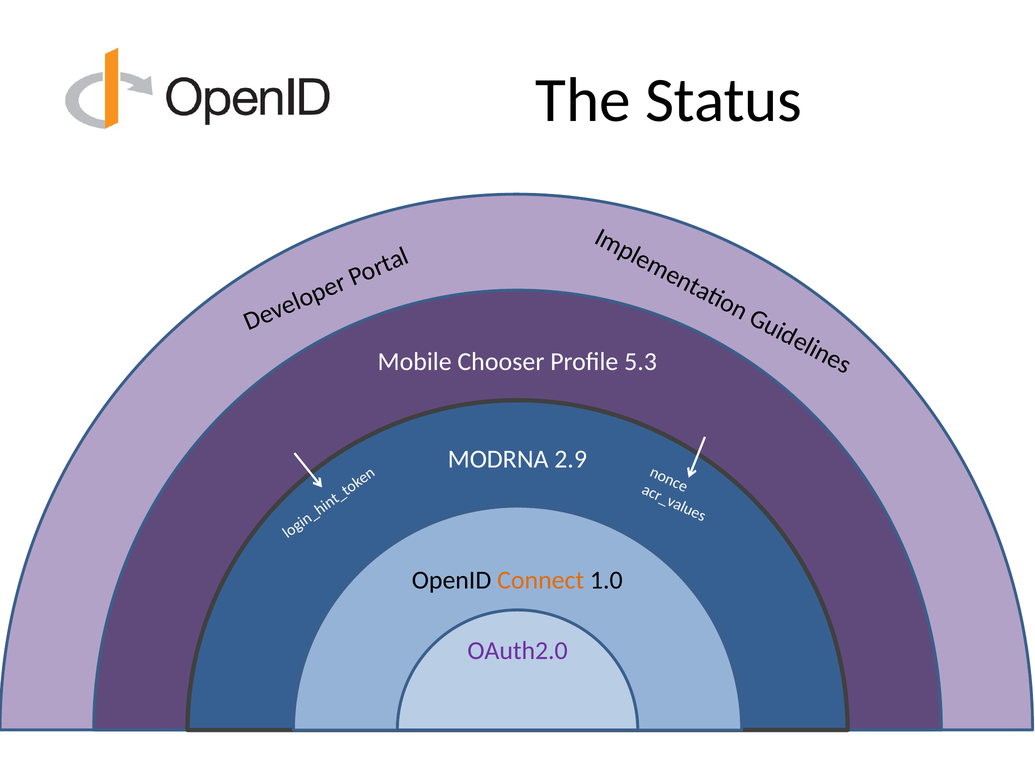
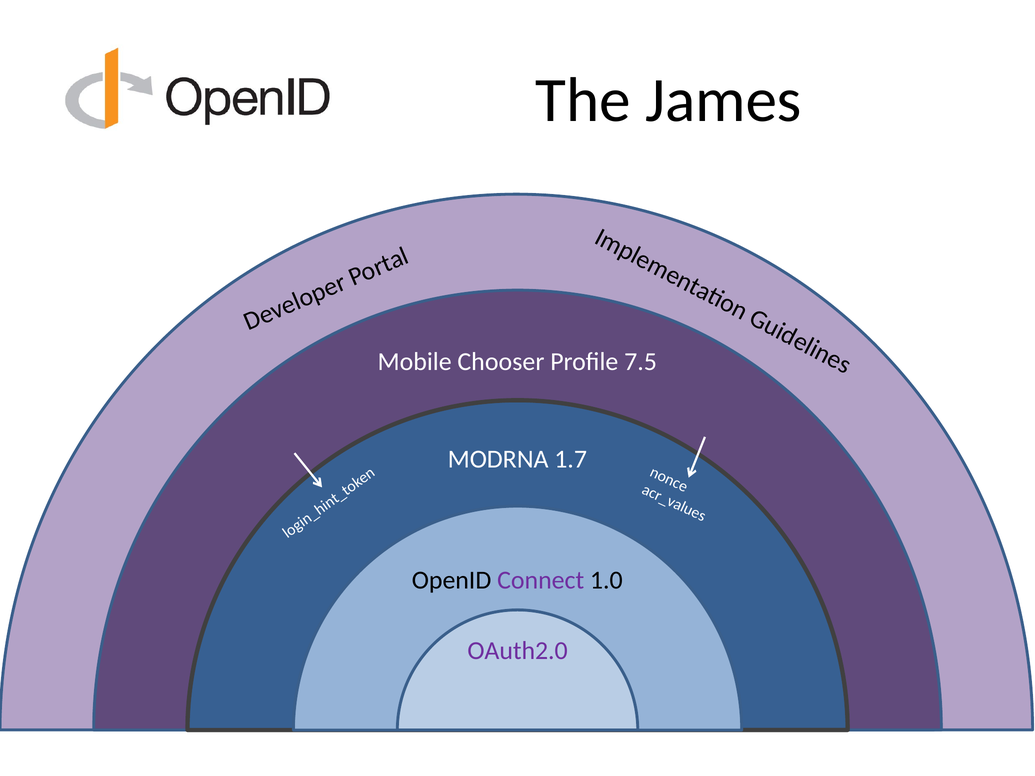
Status: Status -> James
5.3: 5.3 -> 7.5
2.9: 2.9 -> 1.7
Connect colour: orange -> purple
